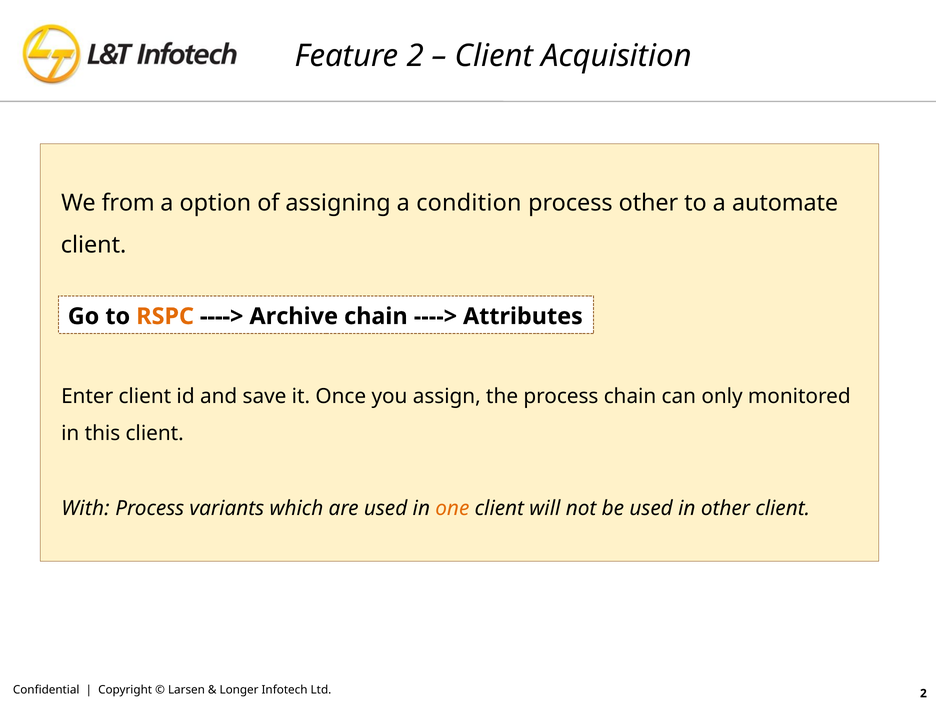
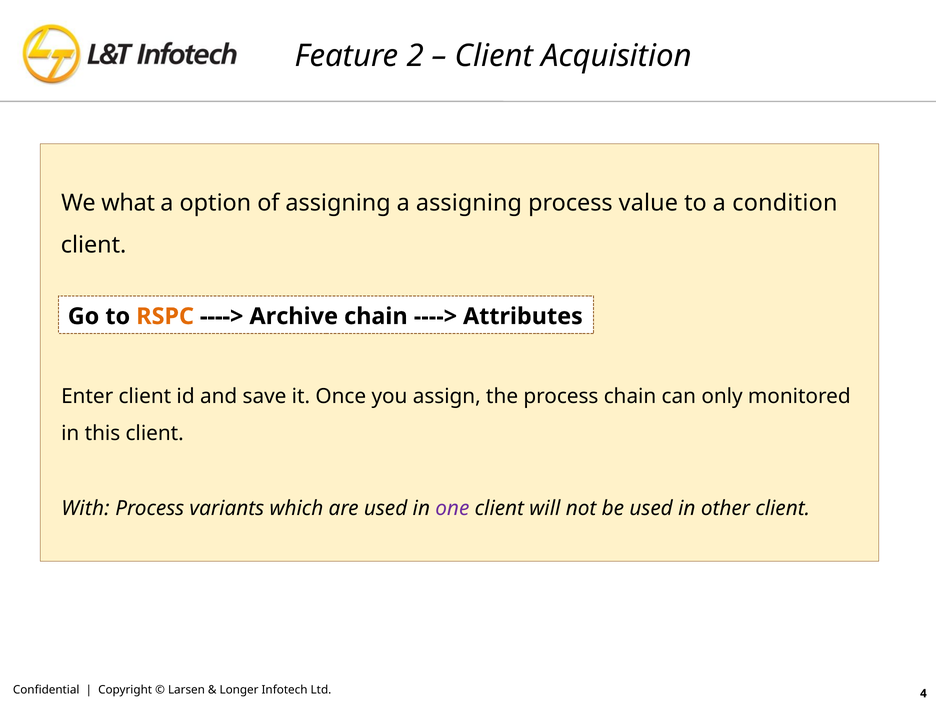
from: from -> what
a condition: condition -> assigning
process other: other -> value
automate: automate -> condition
one colour: orange -> purple
Ltd 2: 2 -> 4
